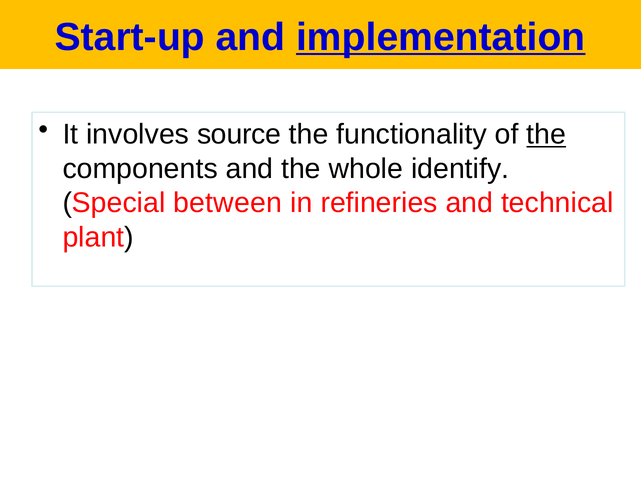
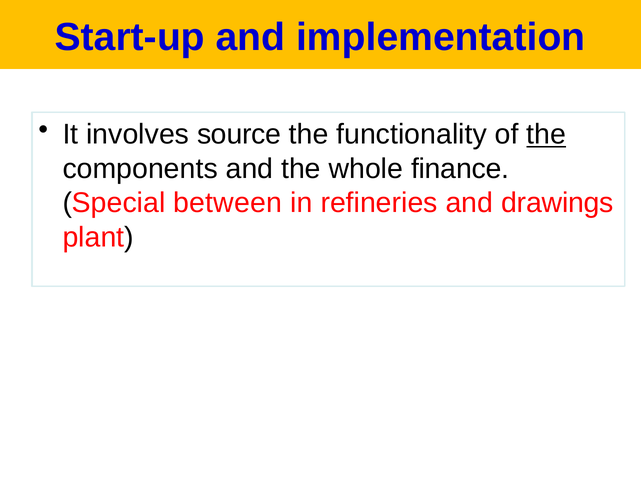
implementation underline: present -> none
identify: identify -> finance
technical: technical -> drawings
